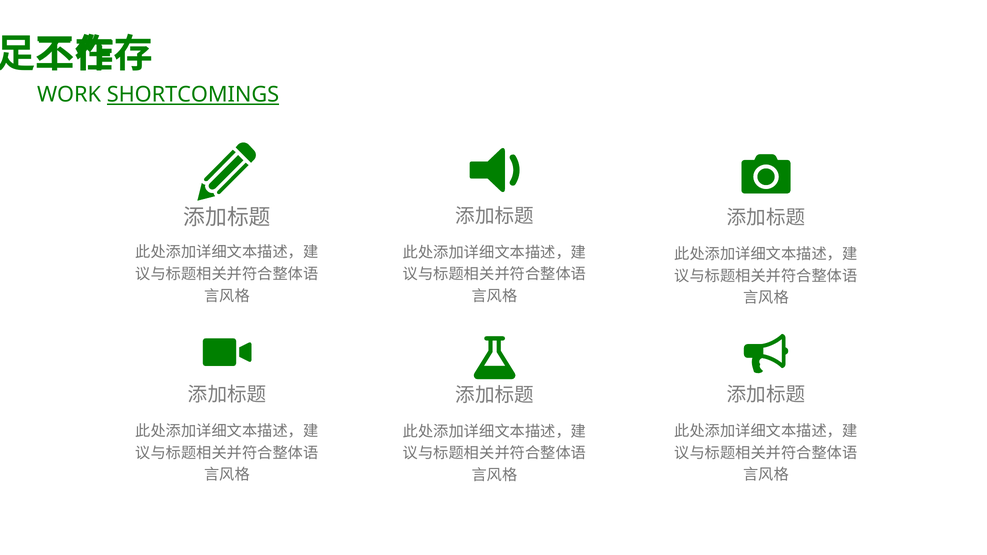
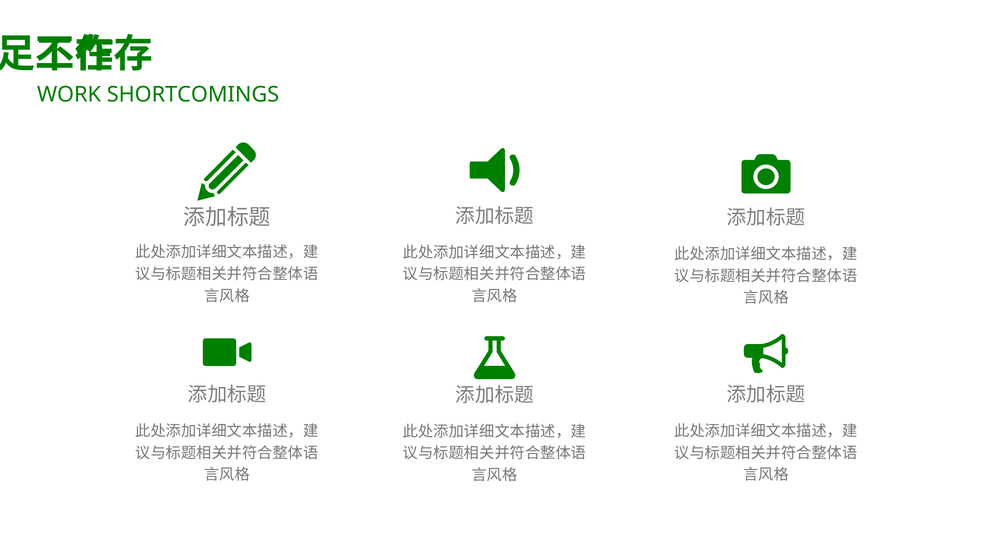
SHORTCOMINGS underline: present -> none
